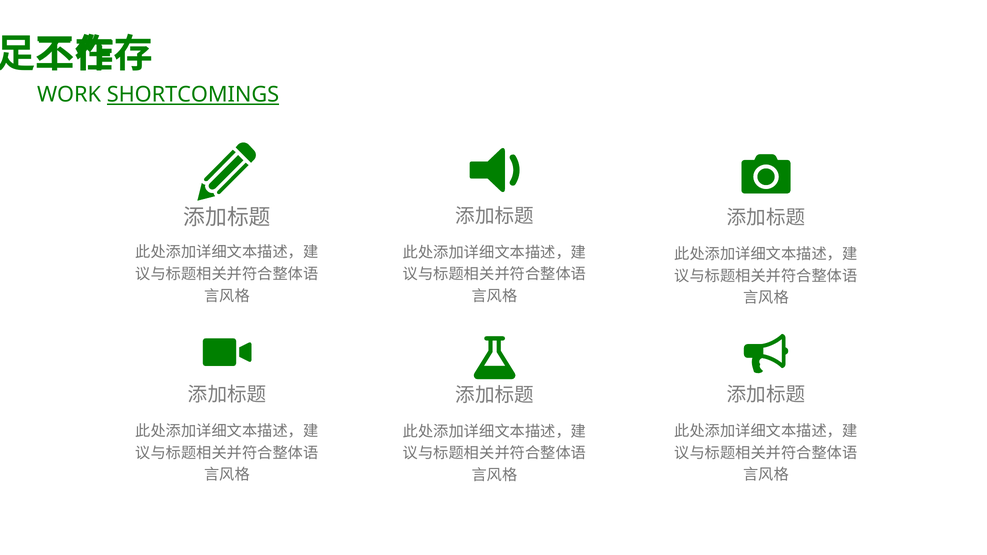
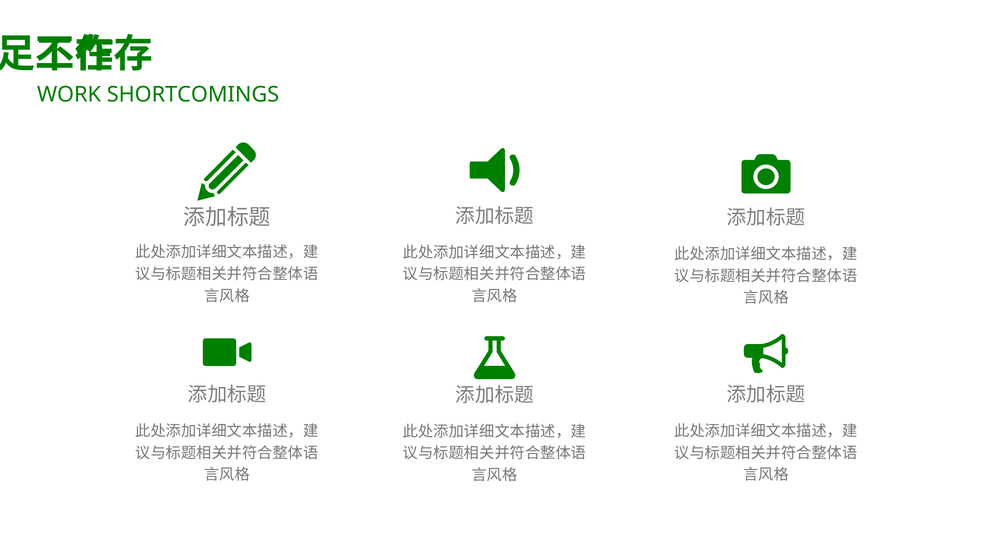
SHORTCOMINGS underline: present -> none
